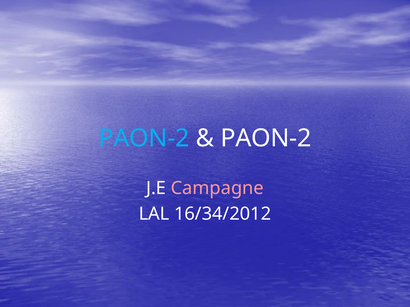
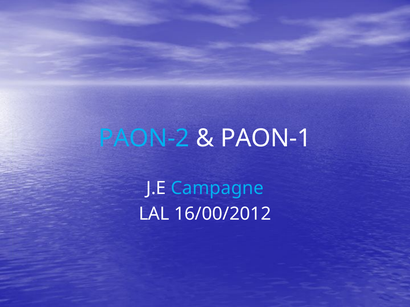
PAON-2 at (266, 138): PAON-2 -> PAON-1
Campagne colour: pink -> light blue
16/34/2012: 16/34/2012 -> 16/00/2012
